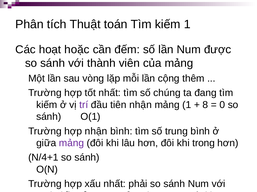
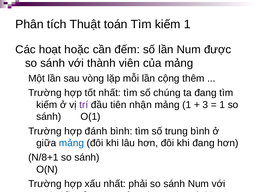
8: 8 -> 3
0 at (222, 105): 0 -> 1
hợp nhận: nhận -> đánh
mảng at (71, 144) colour: purple -> blue
khi trong: trong -> đang
N/4+1: N/4+1 -> N/8+1
